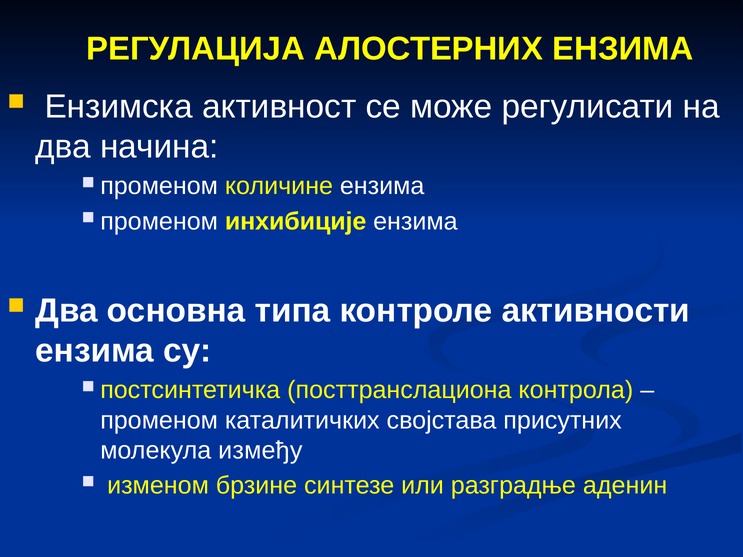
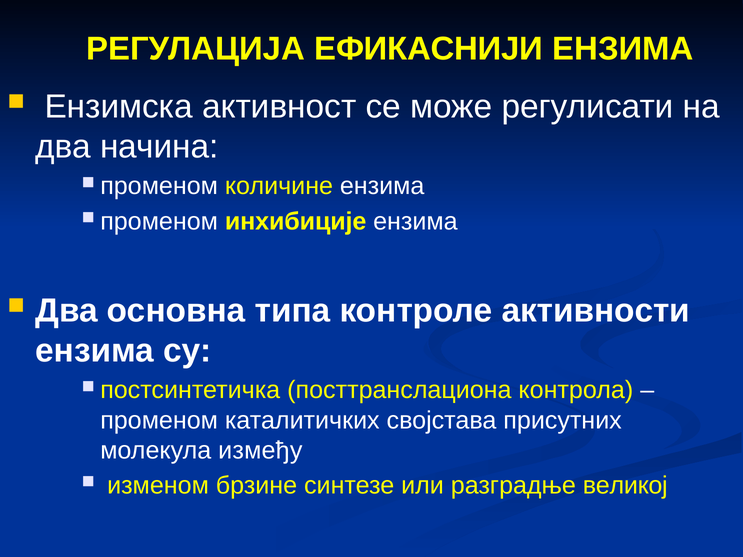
АЛОСТЕРНИХ: АЛОСТЕРНИХ -> ЕФИКАСНИЈИ
аденин: аденин -> великој
